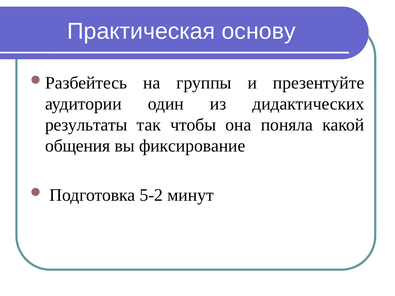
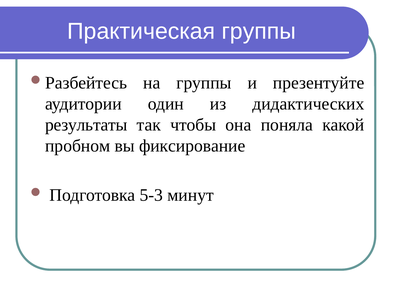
Практическая основу: основу -> группы
общения: общения -> пробном
5-2: 5-2 -> 5-3
